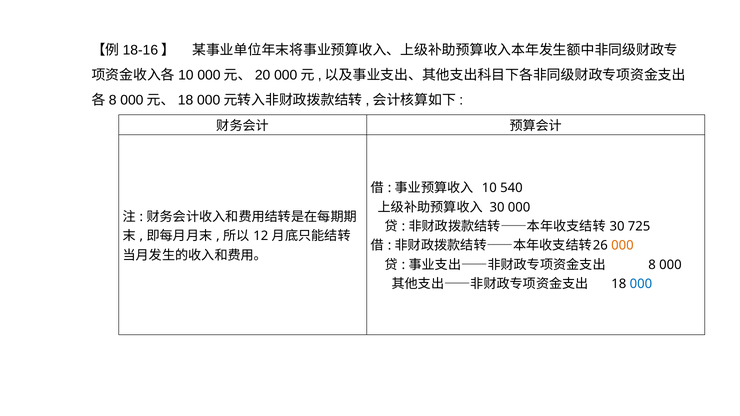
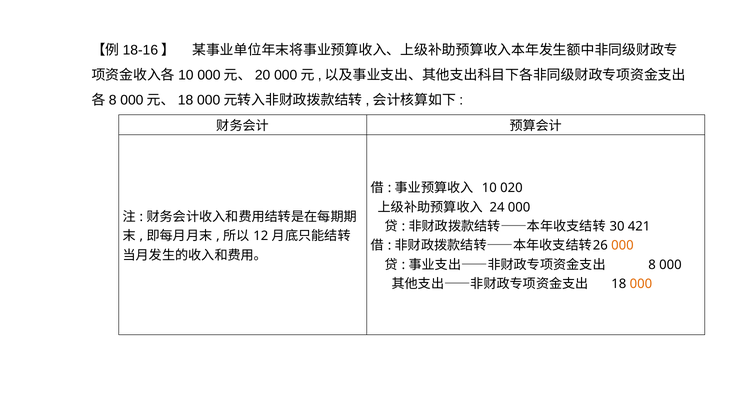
540: 540 -> 020
30 at (497, 207): 30 -> 24
725: 725 -> 421
000 at (641, 284) colour: blue -> orange
